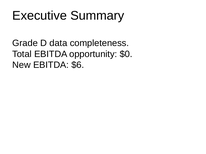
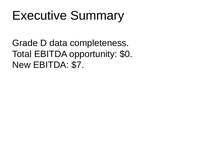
$6: $6 -> $7
